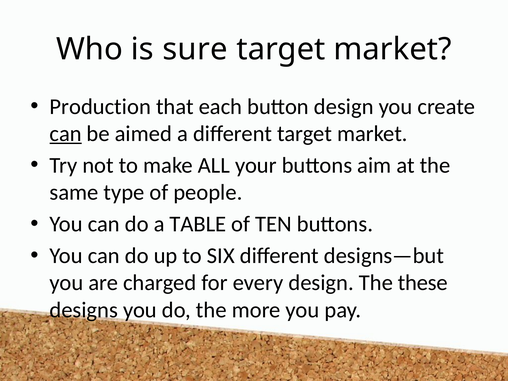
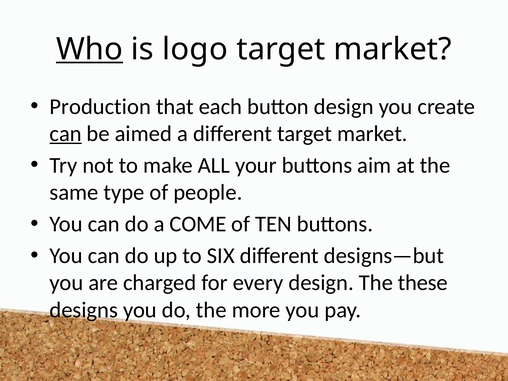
Who underline: none -> present
sure: sure -> logo
TABLE: TABLE -> COME
